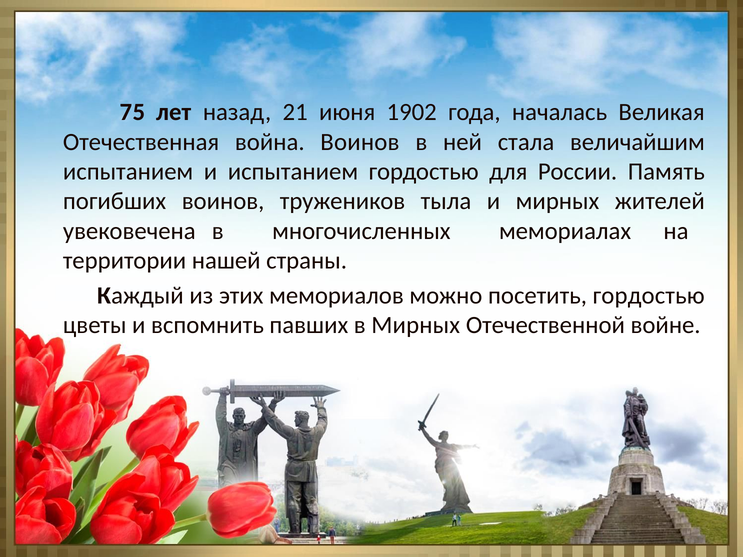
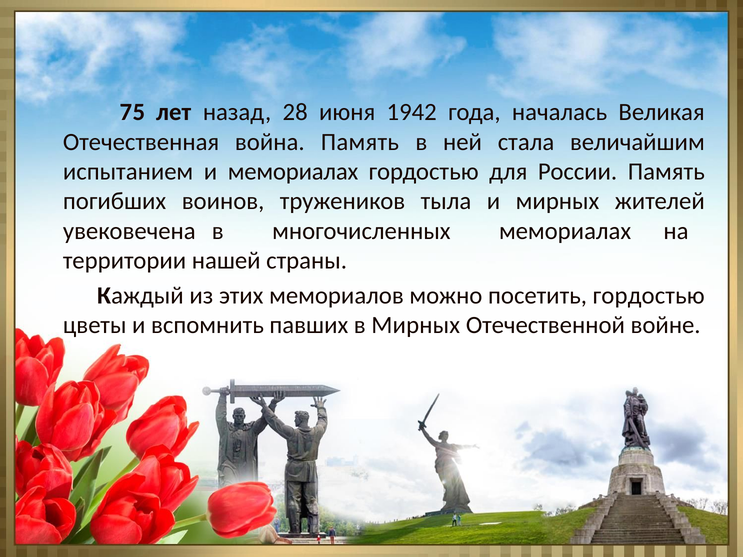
21: 21 -> 28
1902: 1902 -> 1942
война Воинов: Воинов -> Память
и испытанием: испытанием -> мемориалах
